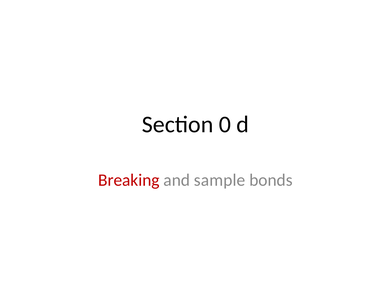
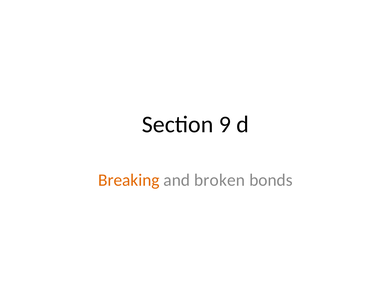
0: 0 -> 9
Breaking colour: red -> orange
sample: sample -> broken
